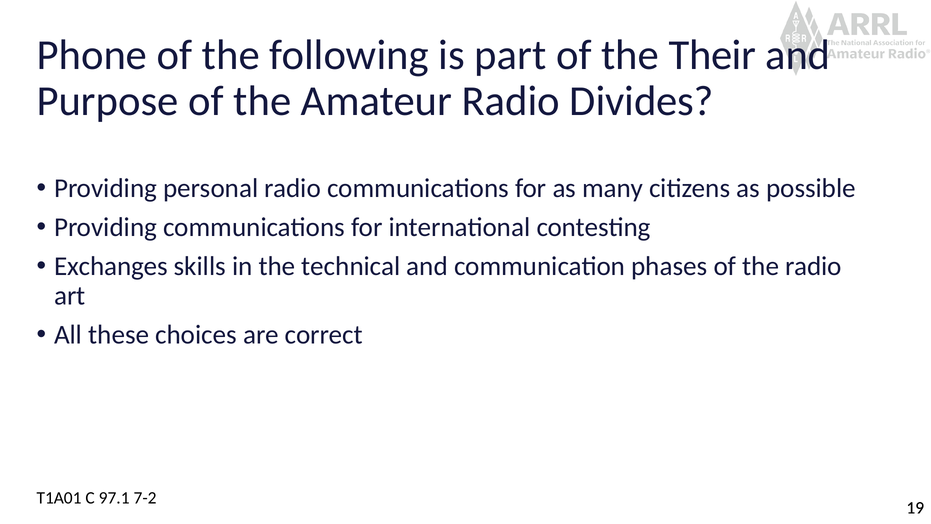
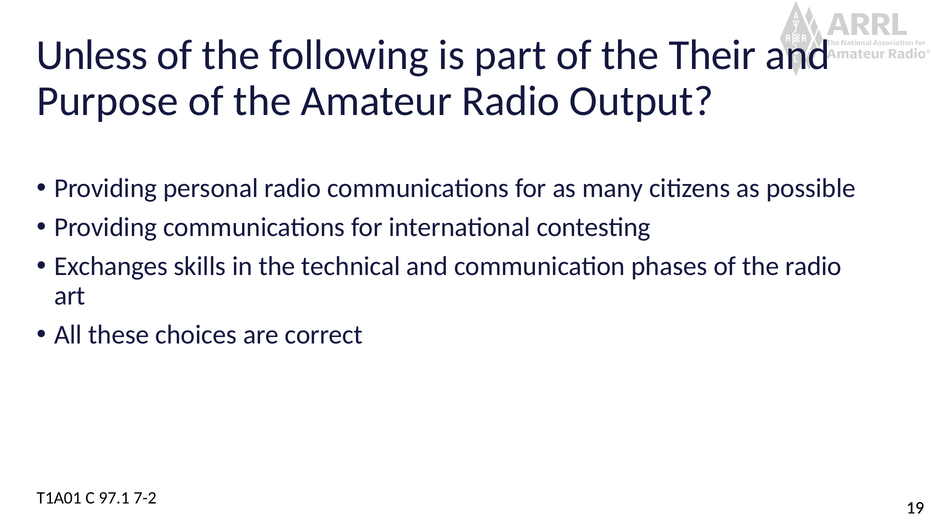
Phone: Phone -> Unless
Divides: Divides -> Output
